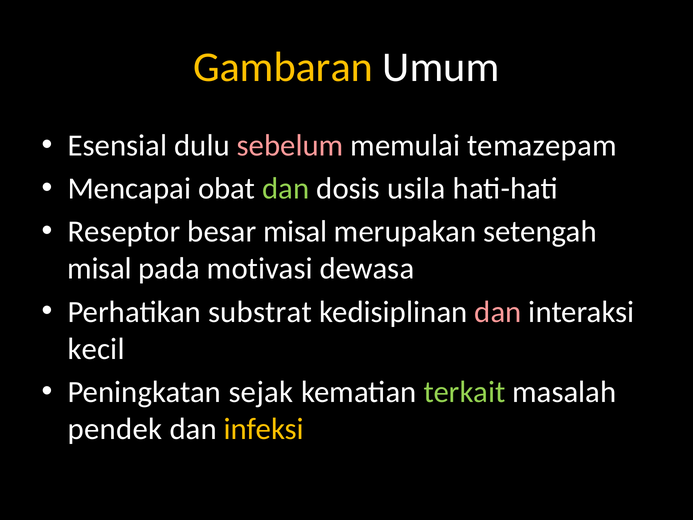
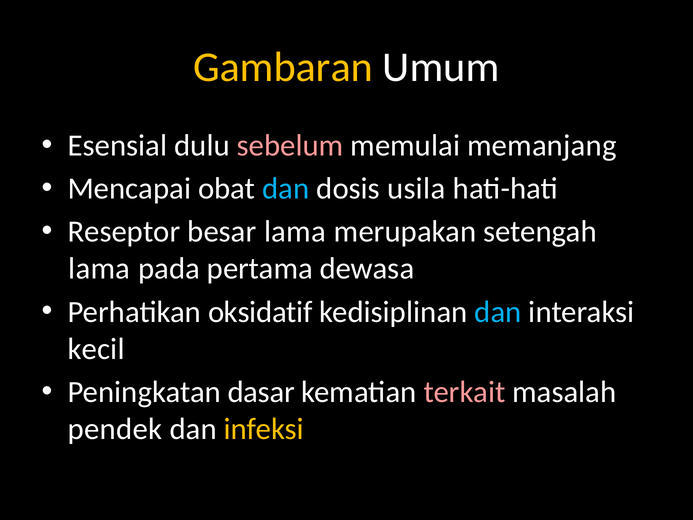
temazepam: temazepam -> memanjang
dan at (286, 189) colour: light green -> light blue
besar misal: misal -> lama
misal at (100, 269): misal -> lama
motivasi: motivasi -> pertama
substrat: substrat -> oksidatif
dan at (498, 312) colour: pink -> light blue
sejak: sejak -> dasar
terkait colour: light green -> pink
